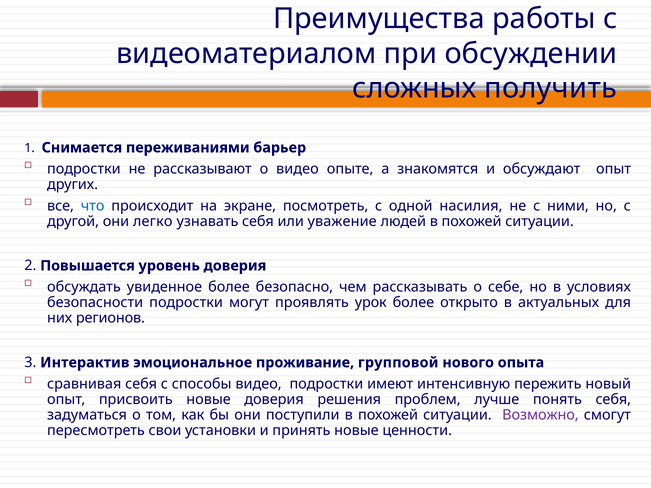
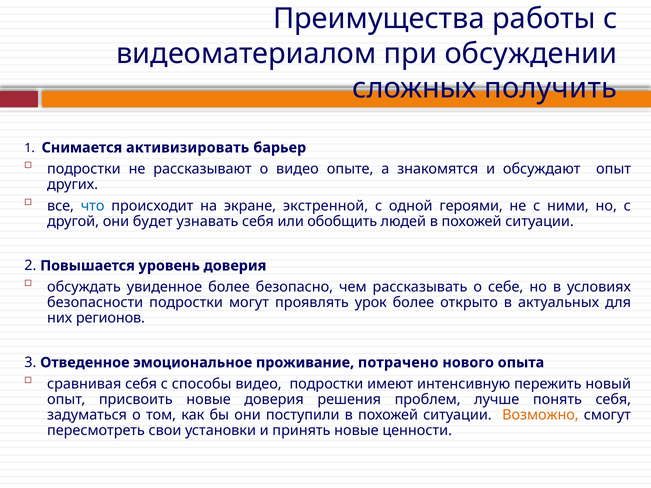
переживаниями: переживаниями -> активизировать
посмотреть: посмотреть -> экстренной
насилия: насилия -> героями
легко: легко -> будет
уважение: уважение -> обобщить
Интерактив: Интерактив -> Отведенное
групповой: групповой -> потрачено
Возможно colour: purple -> orange
